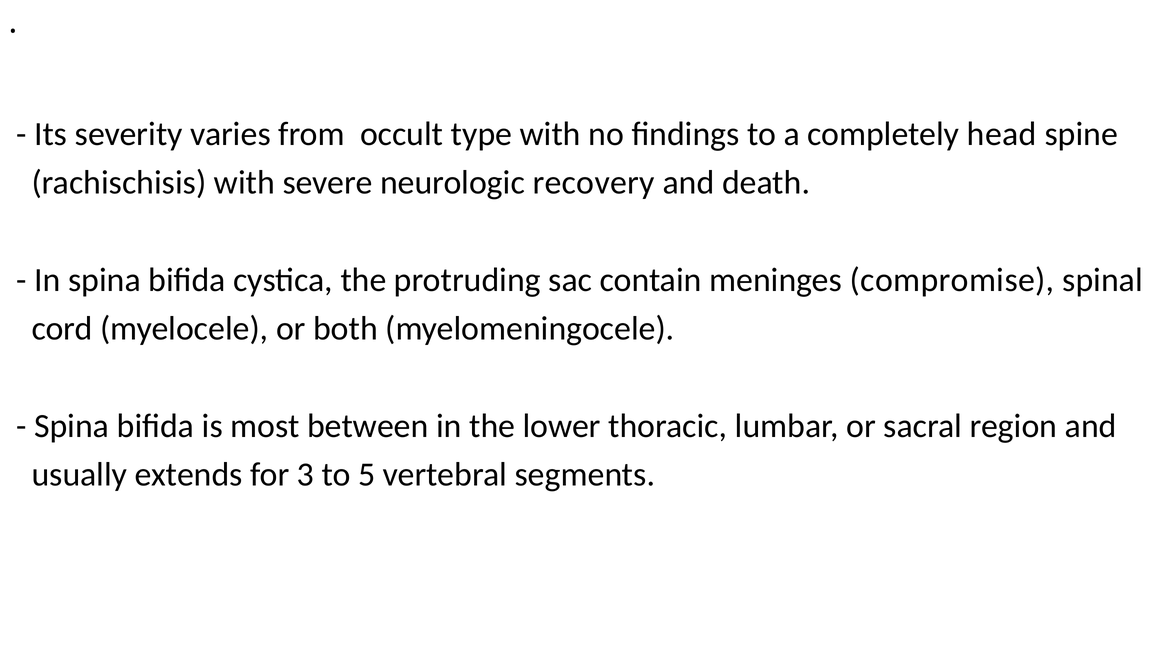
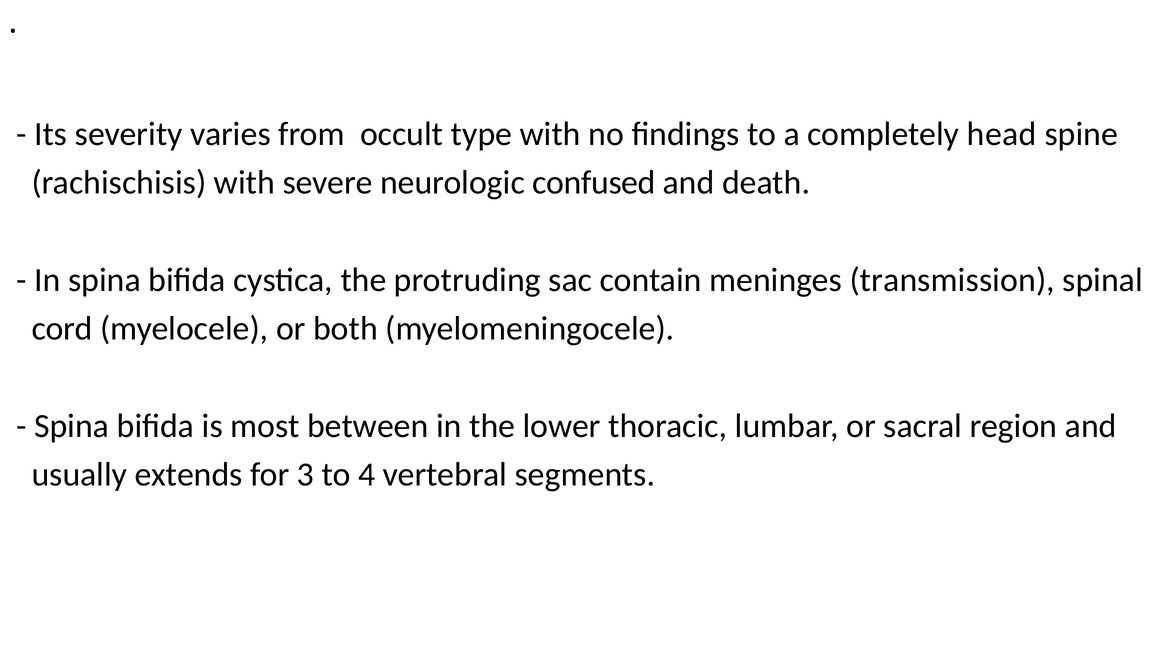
recovery: recovery -> confused
compromise: compromise -> transmission
5: 5 -> 4
